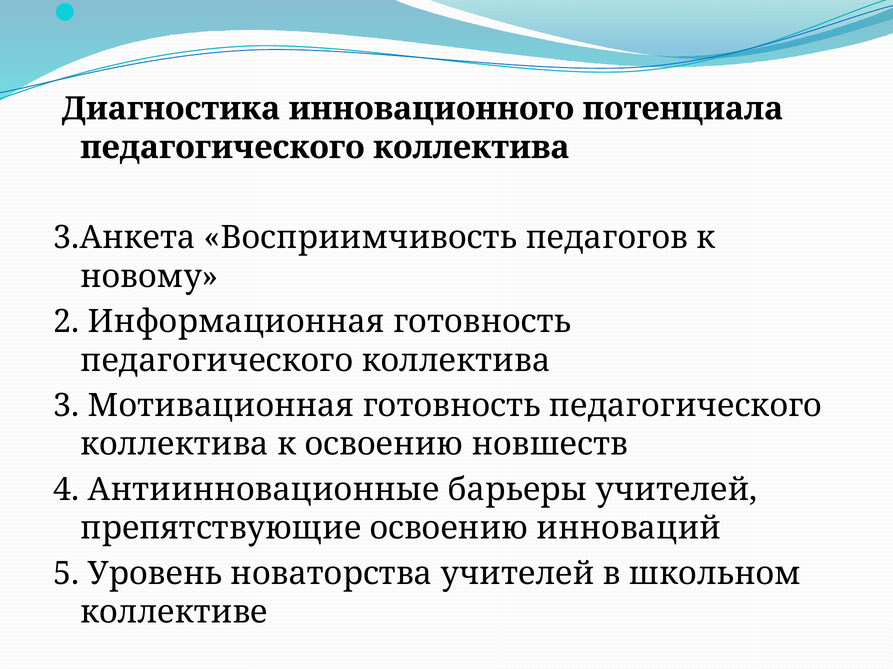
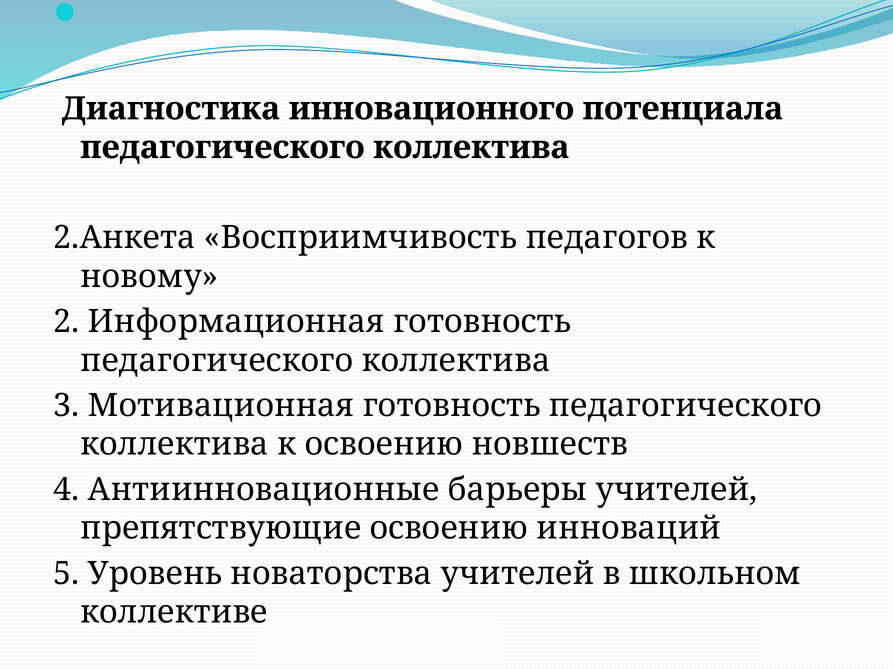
3.Анкета: 3.Анкета -> 2.Анкета
